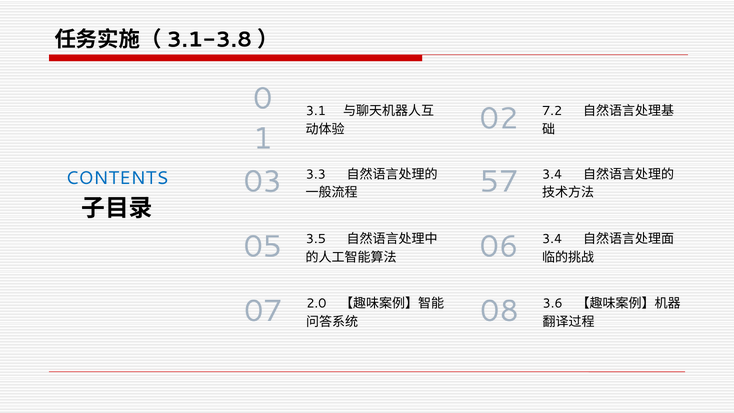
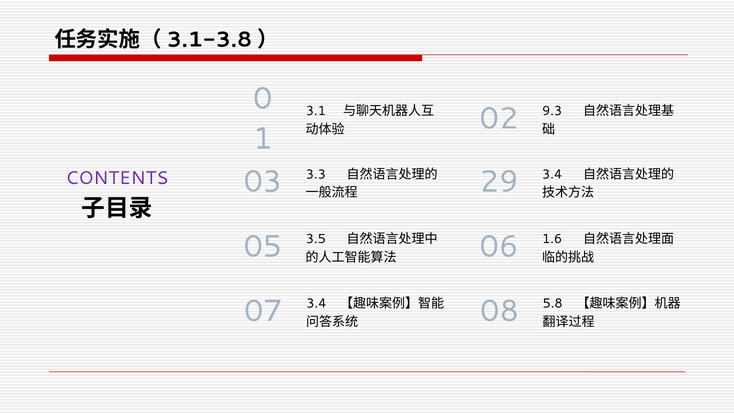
7.2: 7.2 -> 9.3
CONTENTS colour: blue -> purple
57: 57 -> 29
06 3.4: 3.4 -> 1.6
07 2.0: 2.0 -> 3.4
3.6: 3.6 -> 5.8
